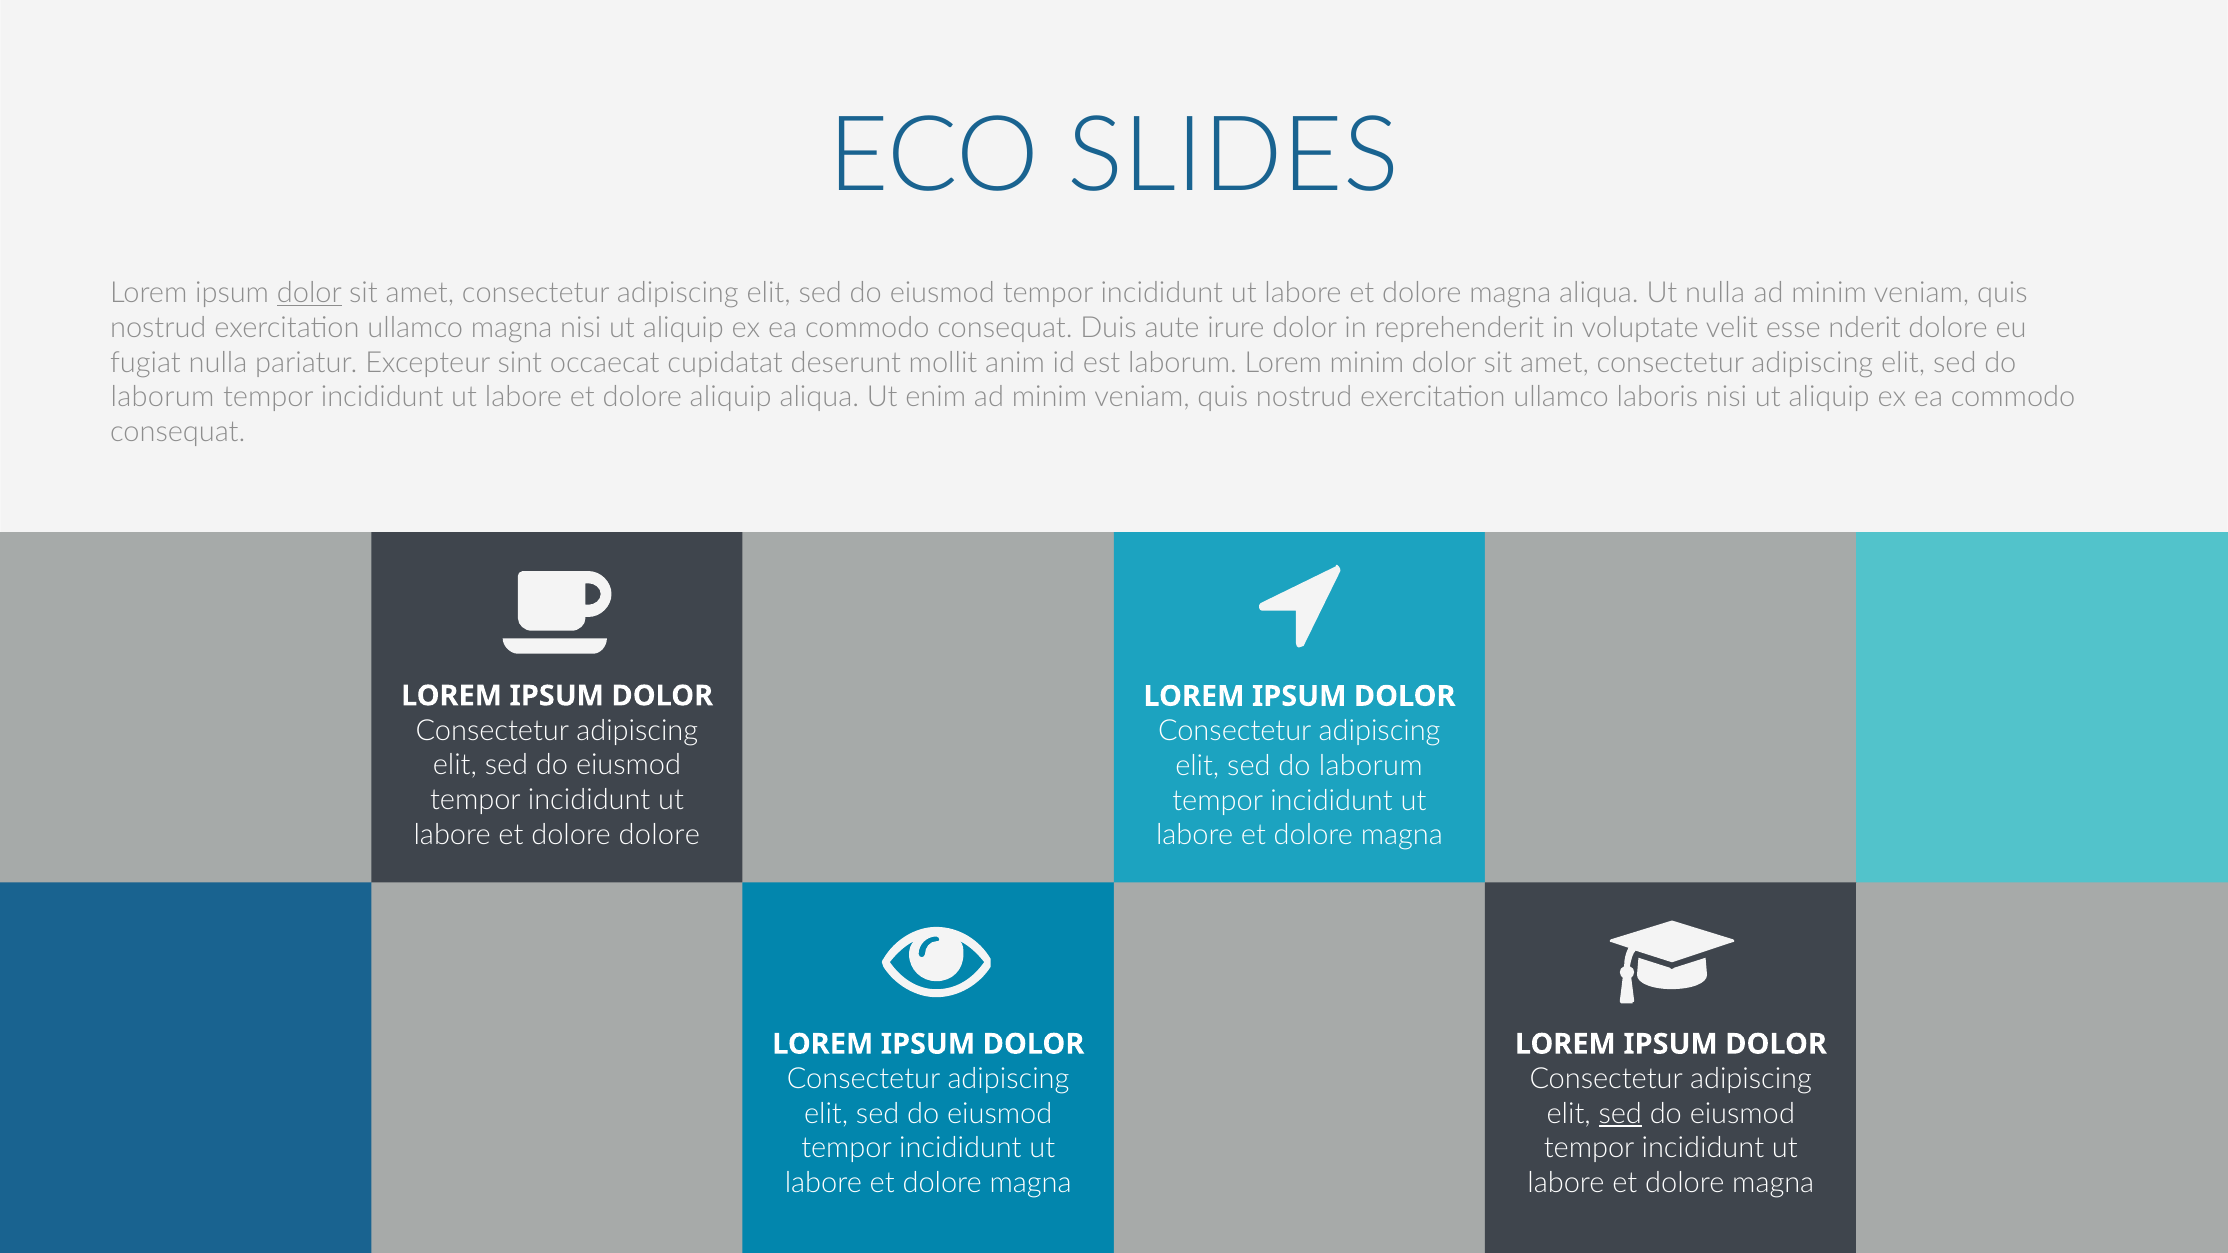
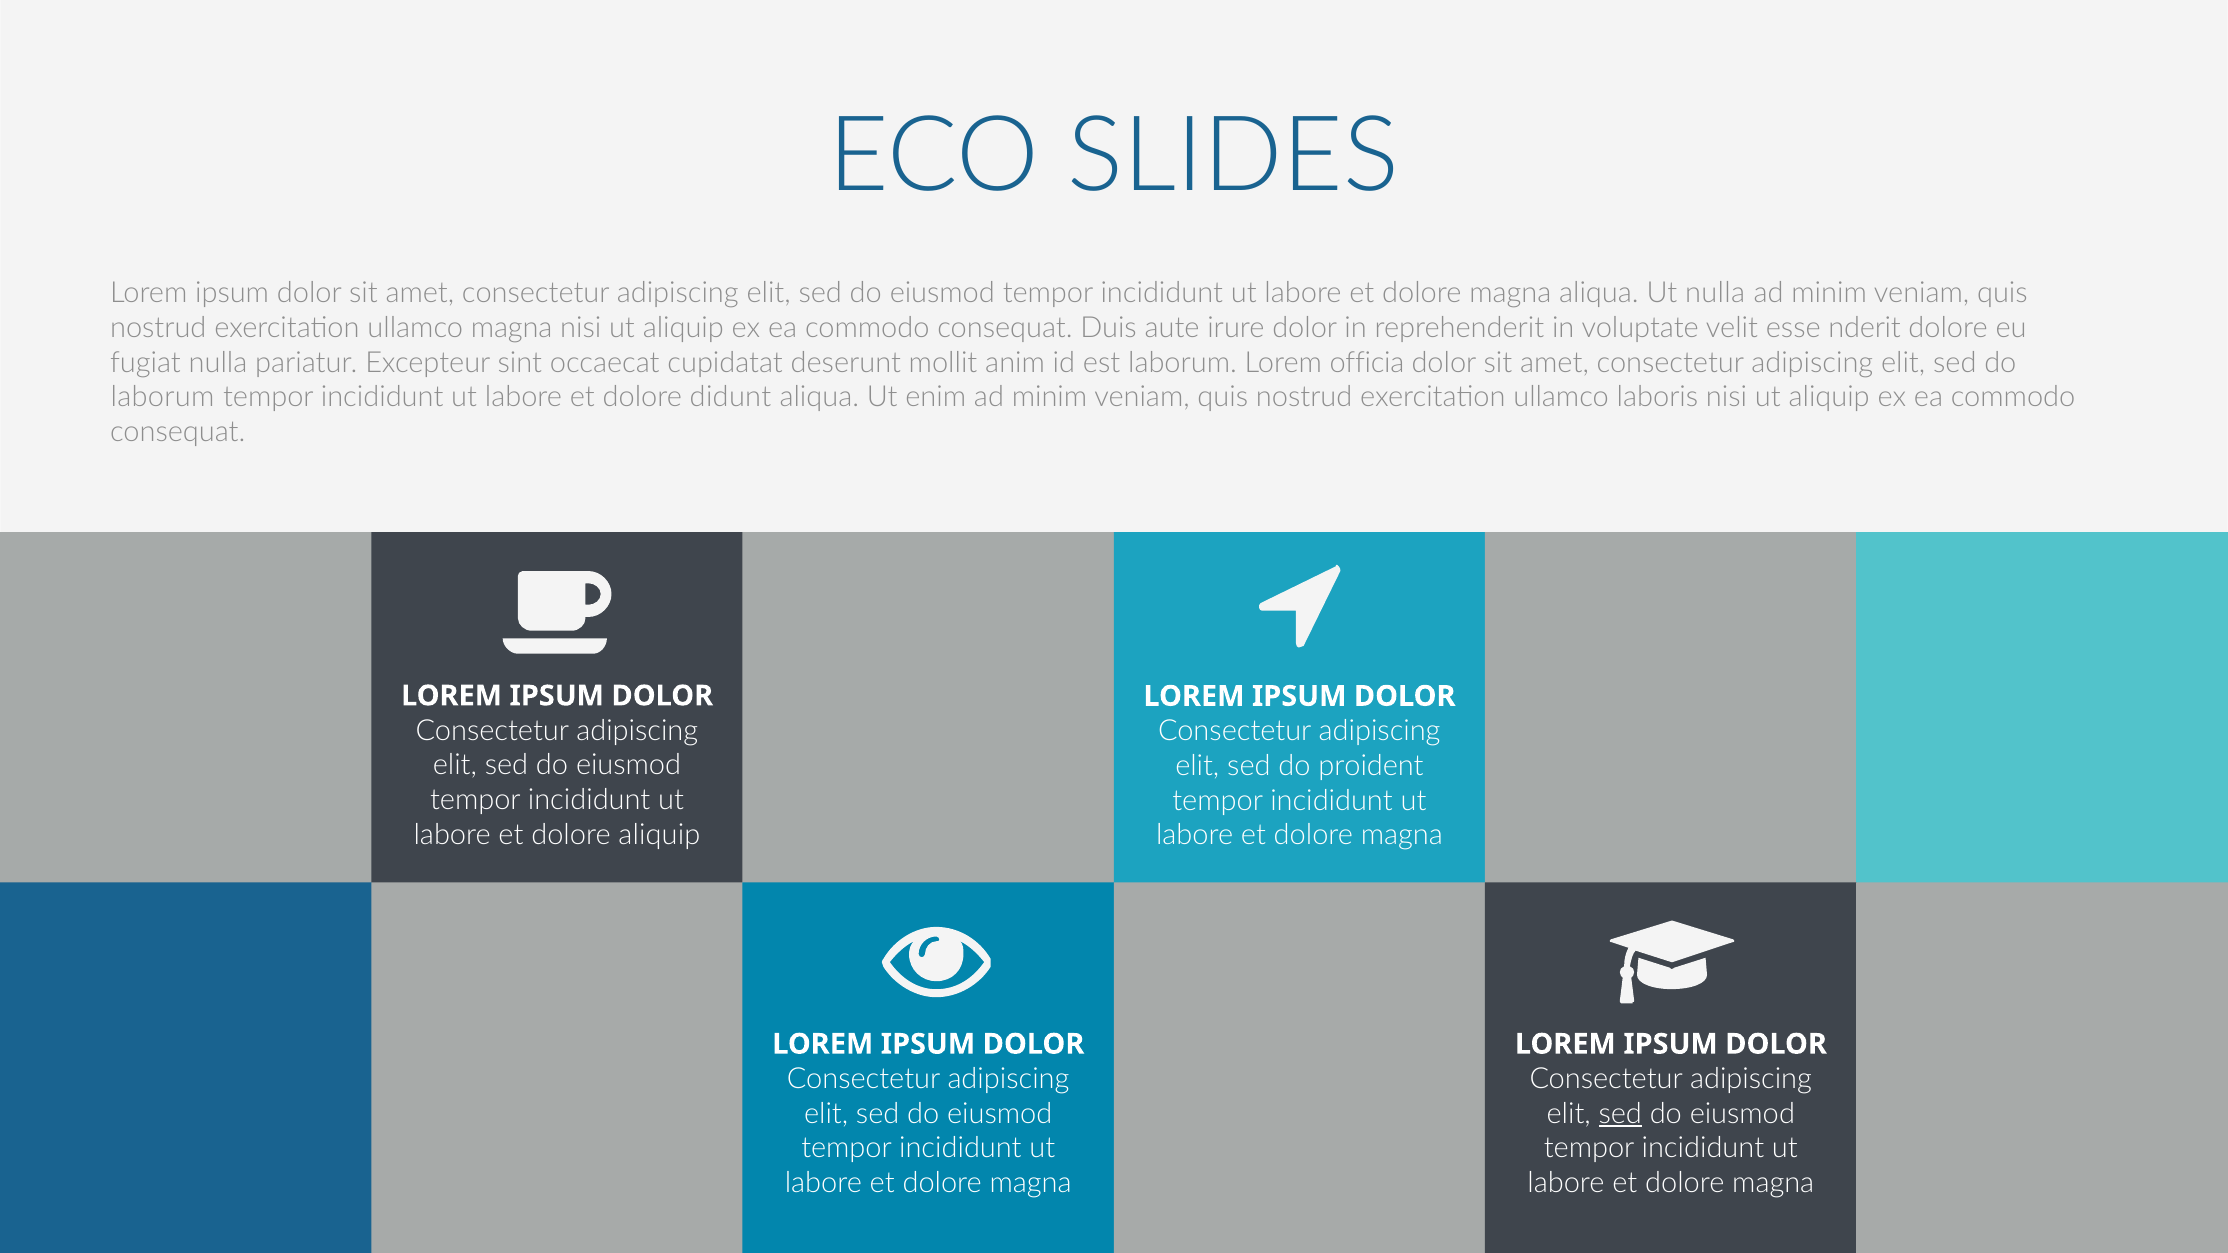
dolor at (309, 293) underline: present -> none
Lorem minim: minim -> officia
dolore aliquip: aliquip -> didunt
laborum at (1371, 766): laborum -> proident
dolore dolore: dolore -> aliquip
